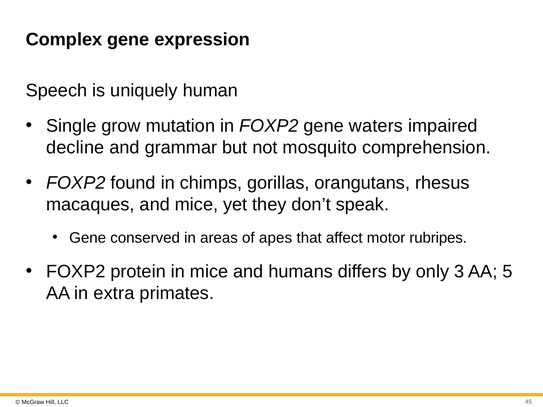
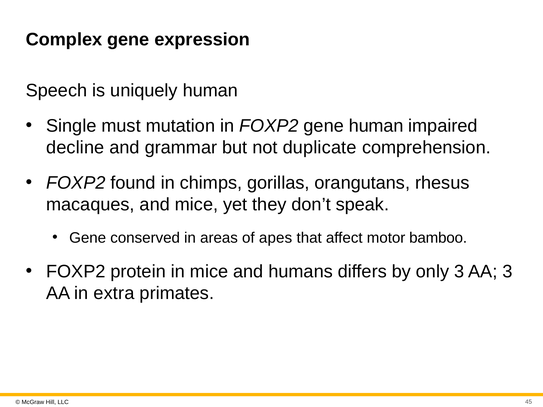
grow: grow -> must
gene waters: waters -> human
mosquito: mosquito -> duplicate
rubripes: rubripes -> bamboo
AA 5: 5 -> 3
